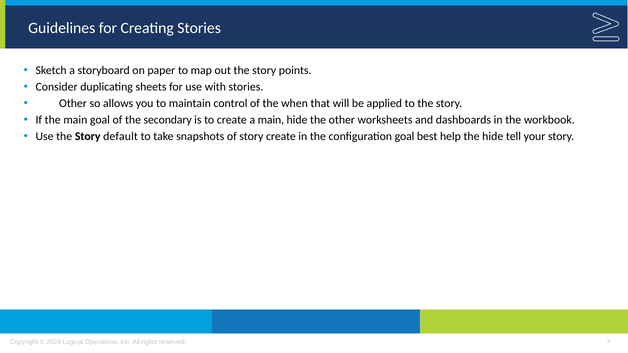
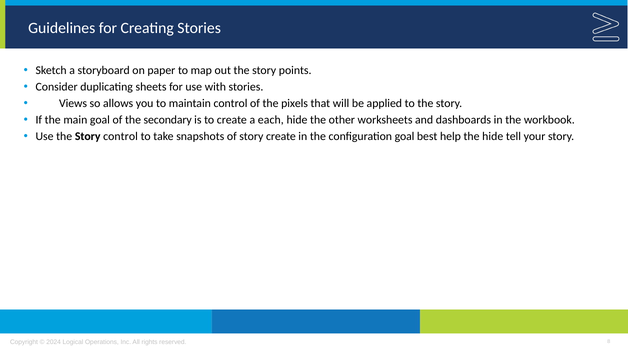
Other at (73, 104): Other -> Views
when: when -> pixels
a main: main -> each
Story default: default -> control
